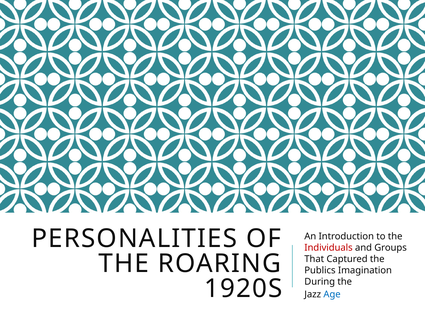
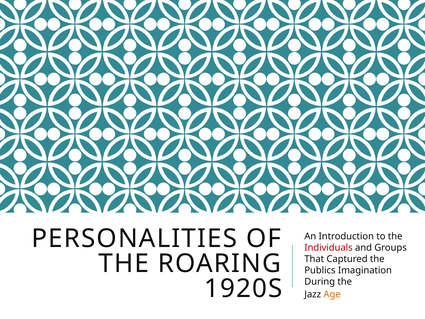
Age colour: blue -> orange
